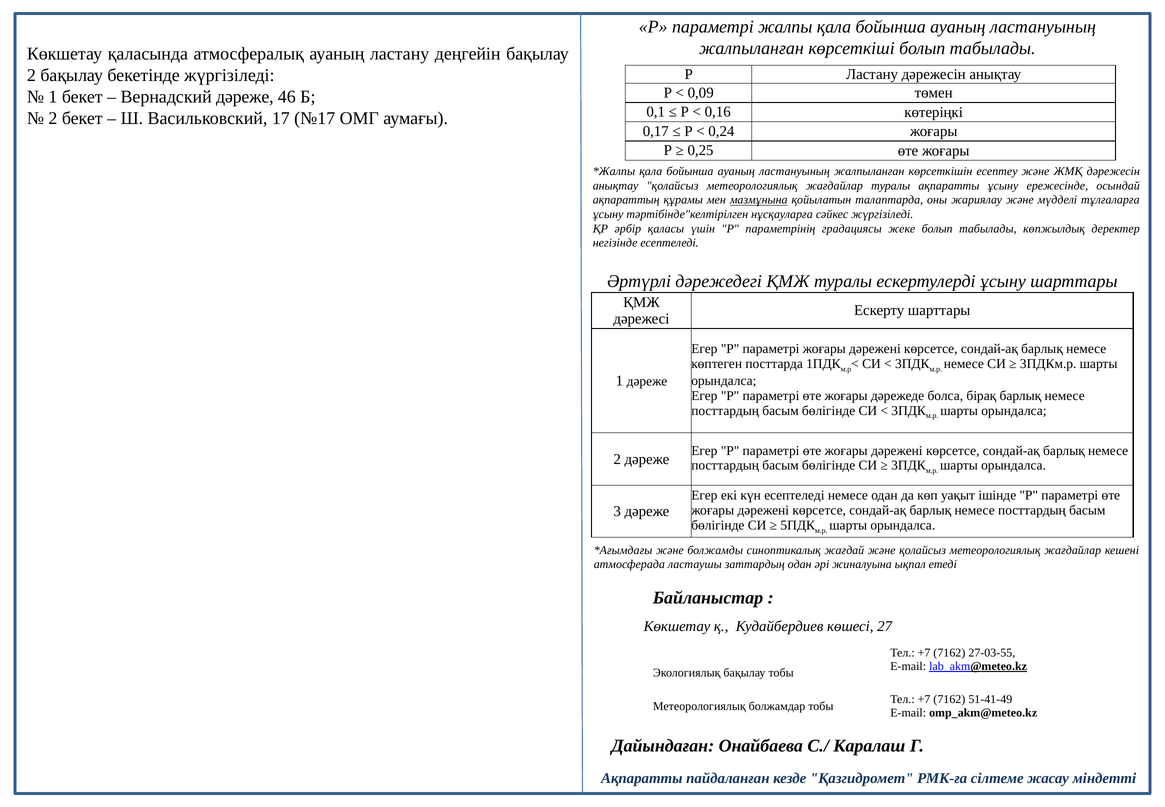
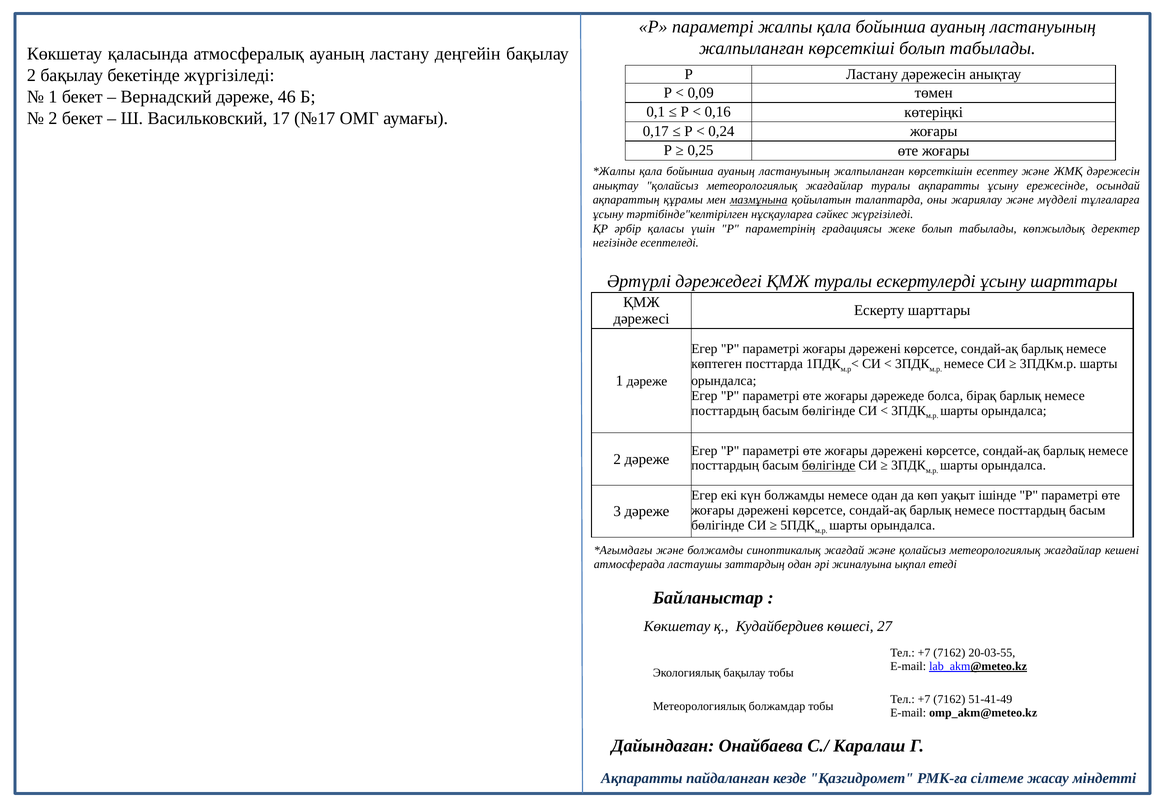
бөлігінде at (829, 465) underline: none -> present
күн есептеледі: есептеледі -> болжамды
27-03-55: 27-03-55 -> 20-03-55
